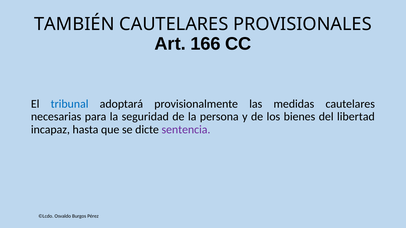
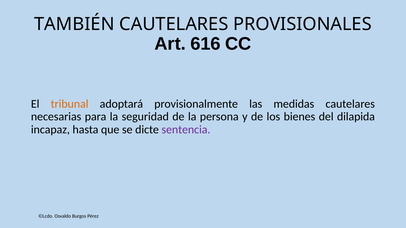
166: 166 -> 616
tribunal colour: blue -> orange
libertad: libertad -> dilapida
